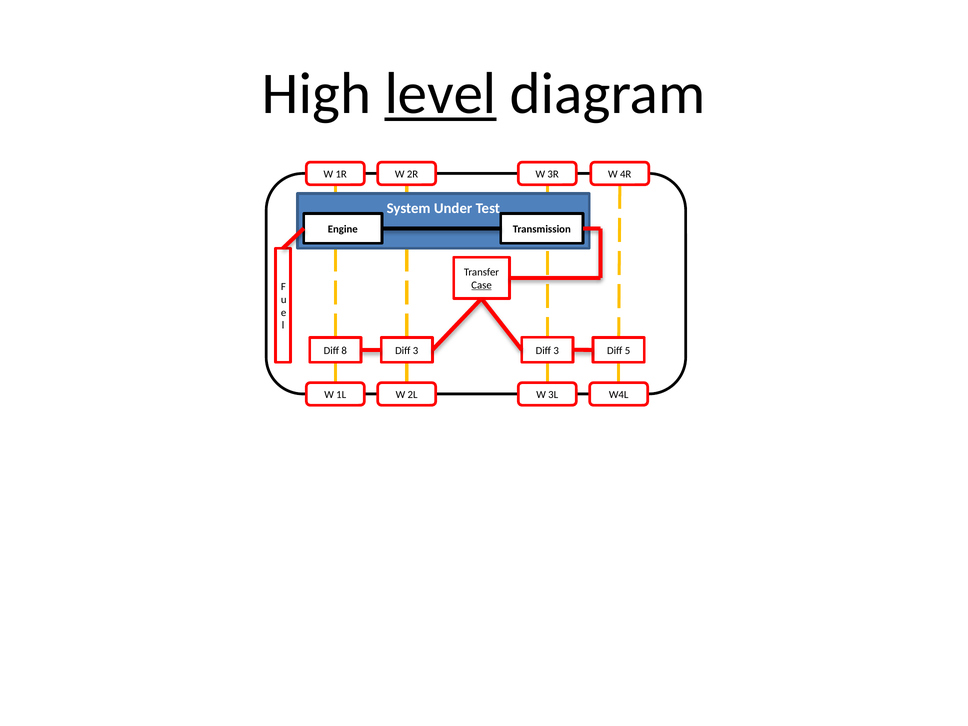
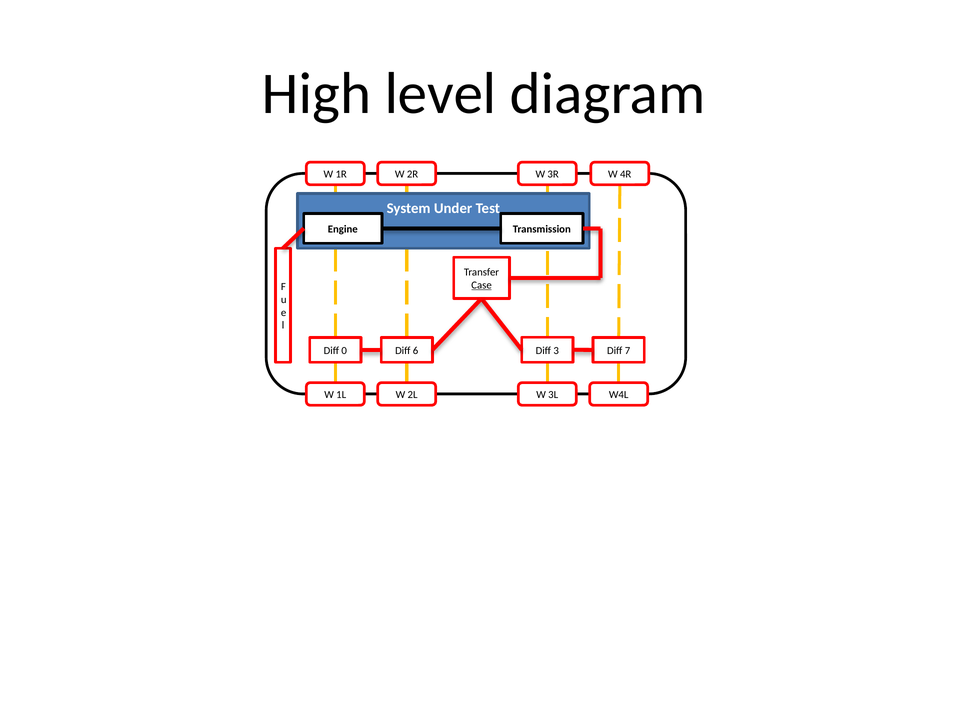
level underline: present -> none
5: 5 -> 7
8: 8 -> 0
3 at (416, 351): 3 -> 6
